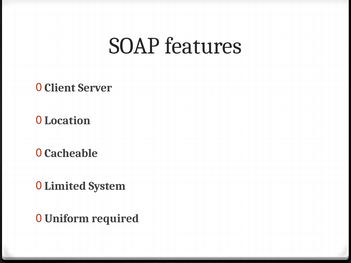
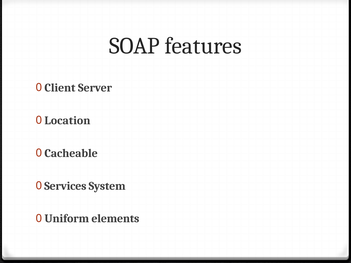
Limited: Limited -> Services
required: required -> elements
